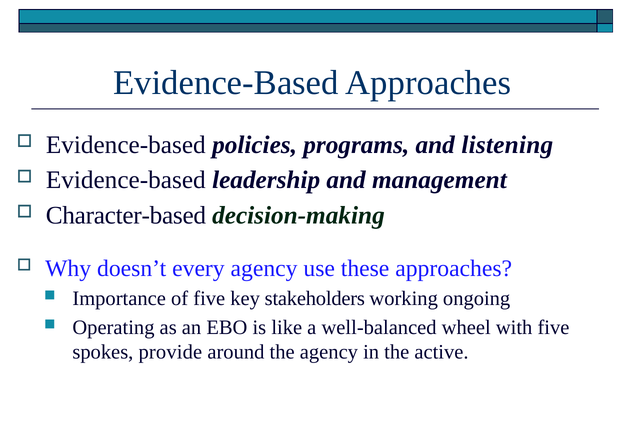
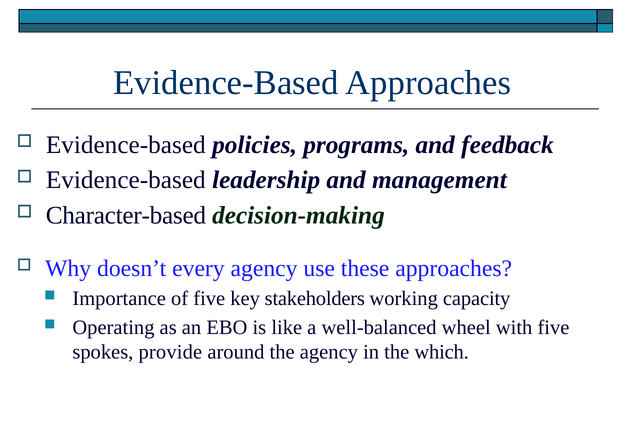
listening: listening -> feedback
ongoing: ongoing -> capacity
active: active -> which
